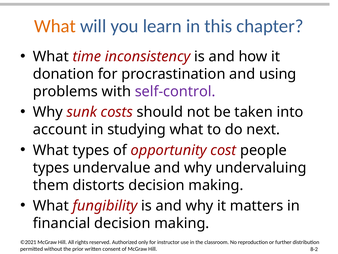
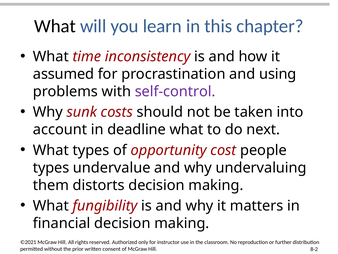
What at (55, 26) colour: orange -> black
donation: donation -> assumed
studying: studying -> deadline
